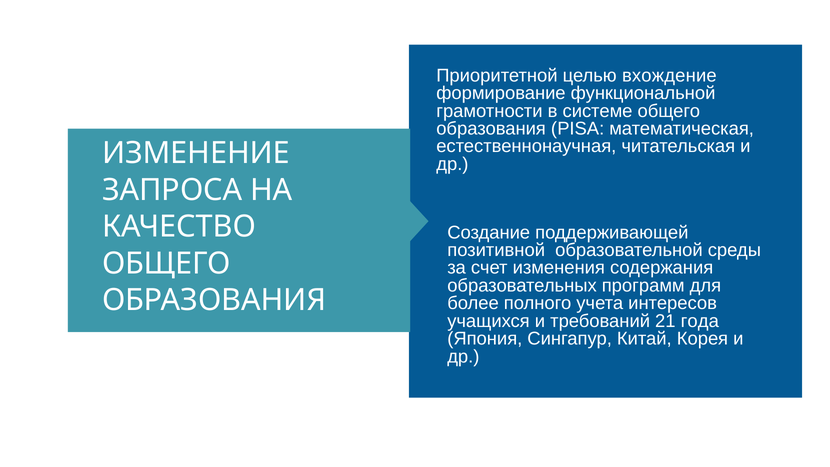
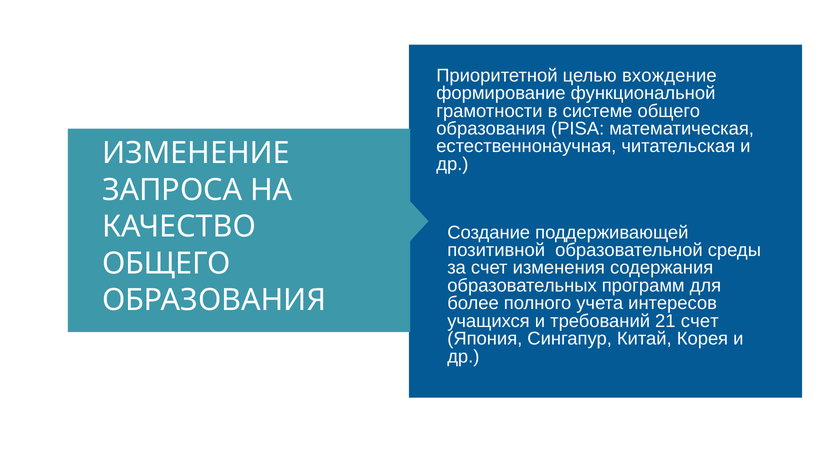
21 года: года -> счет
